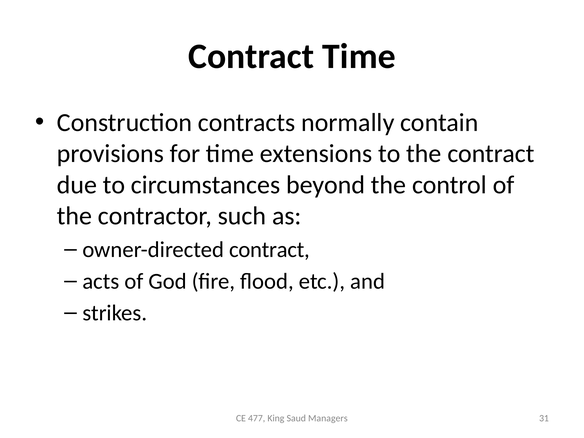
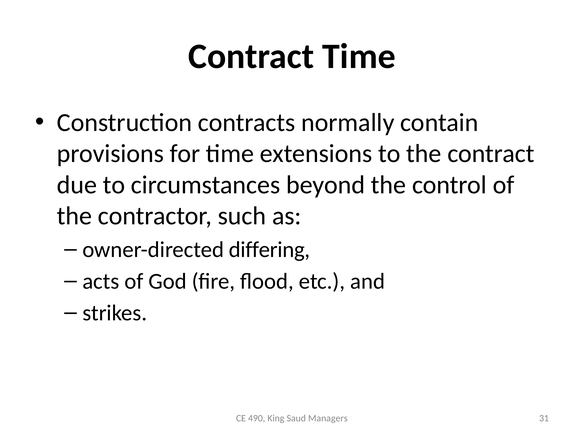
owner-directed contract: contract -> differing
477: 477 -> 490
